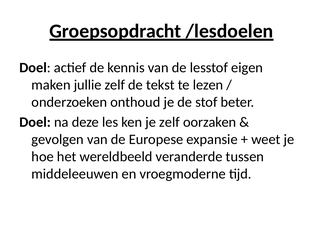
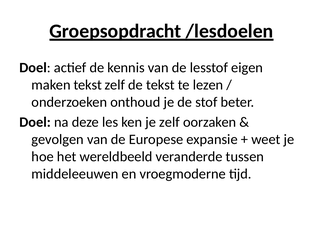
maken jullie: jullie -> tekst
